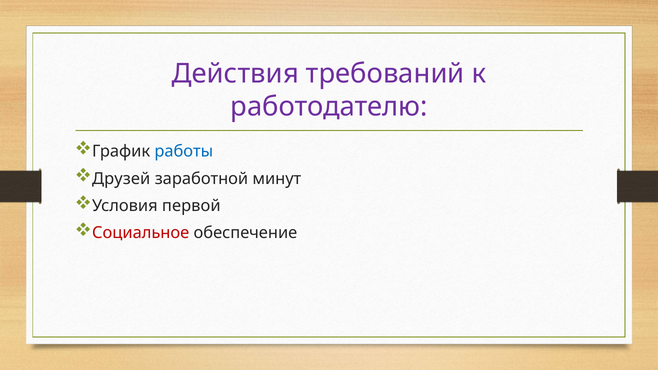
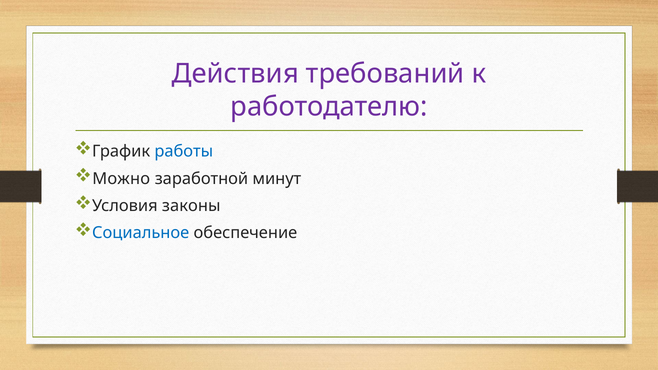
Друзей: Друзей -> Можно
первой: первой -> законы
Социальное colour: red -> blue
